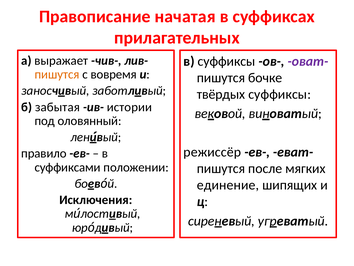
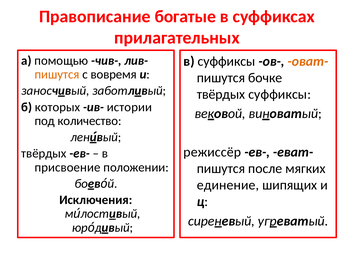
начатая: начатая -> богатые
выражает: выражает -> помощью
оват- colour: purple -> orange
забытая: забытая -> которых
оловянный: оловянный -> количество
правило at (44, 153): правило -> твёрдых
суффиксами: суффиксами -> присвоение
